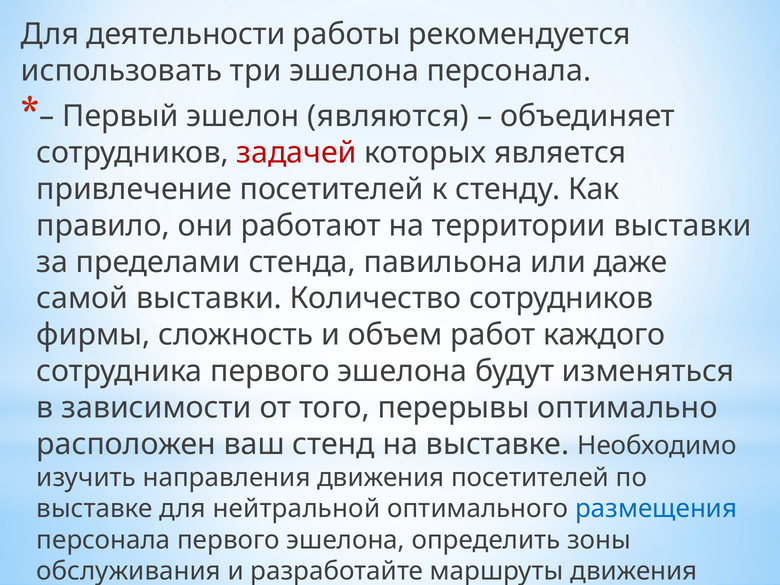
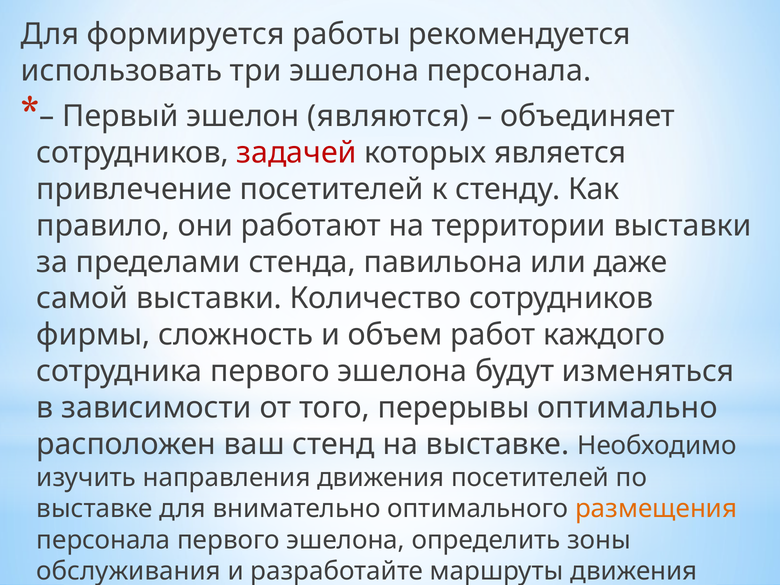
деятельности: деятельности -> формируется
нейтральной: нейтральной -> внимательно
размещения colour: blue -> orange
